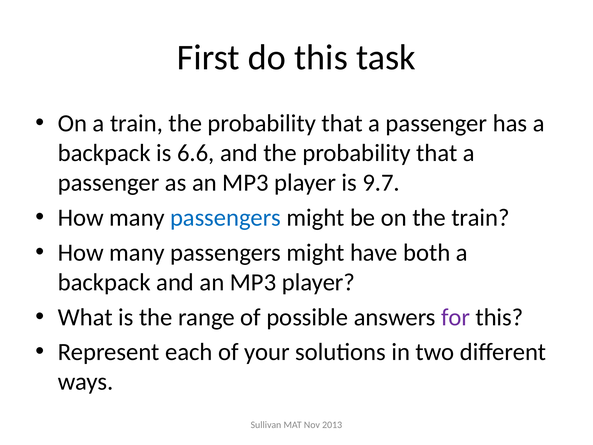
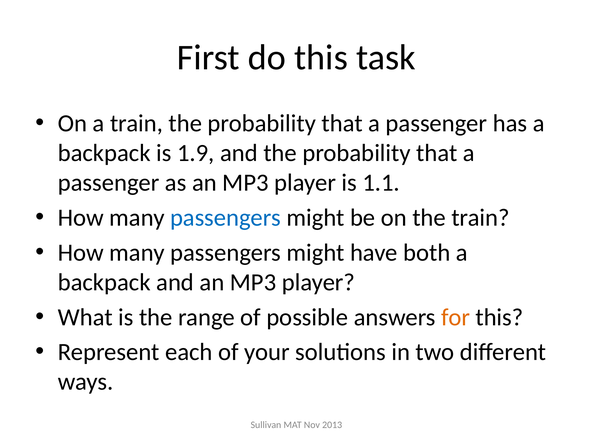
6.6: 6.6 -> 1.9
9.7: 9.7 -> 1.1
for colour: purple -> orange
